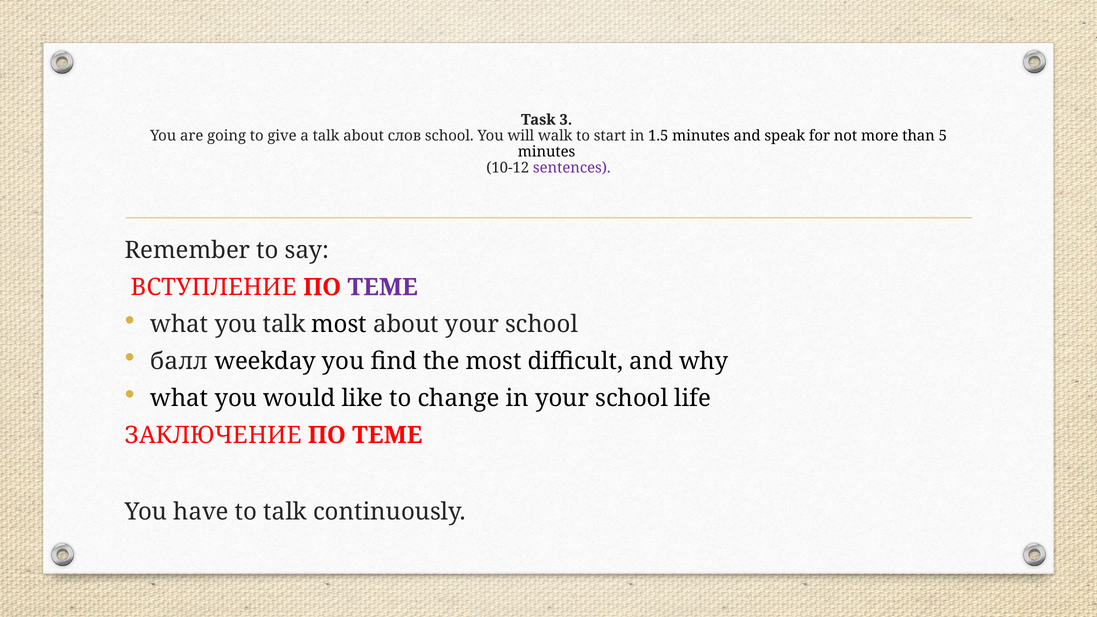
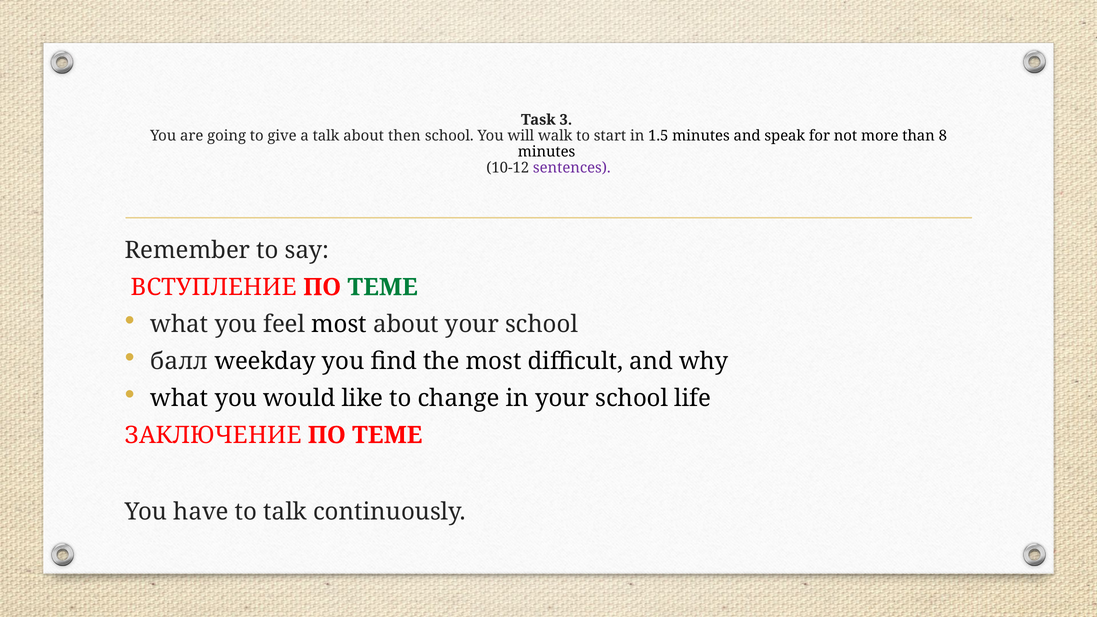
слов: слов -> then
5: 5 -> 8
ТЕМЕ at (383, 287) colour: purple -> green
you talk: talk -> feel
